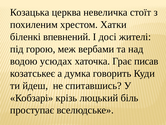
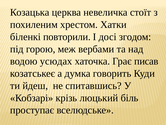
впевнений: впевнений -> повторили
жителі: жителі -> згодом
